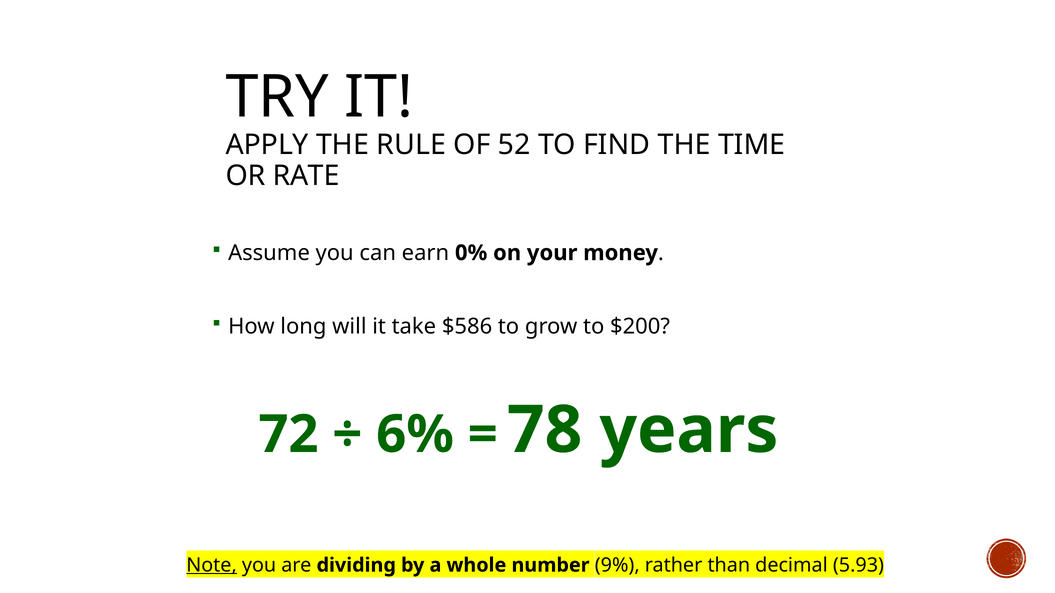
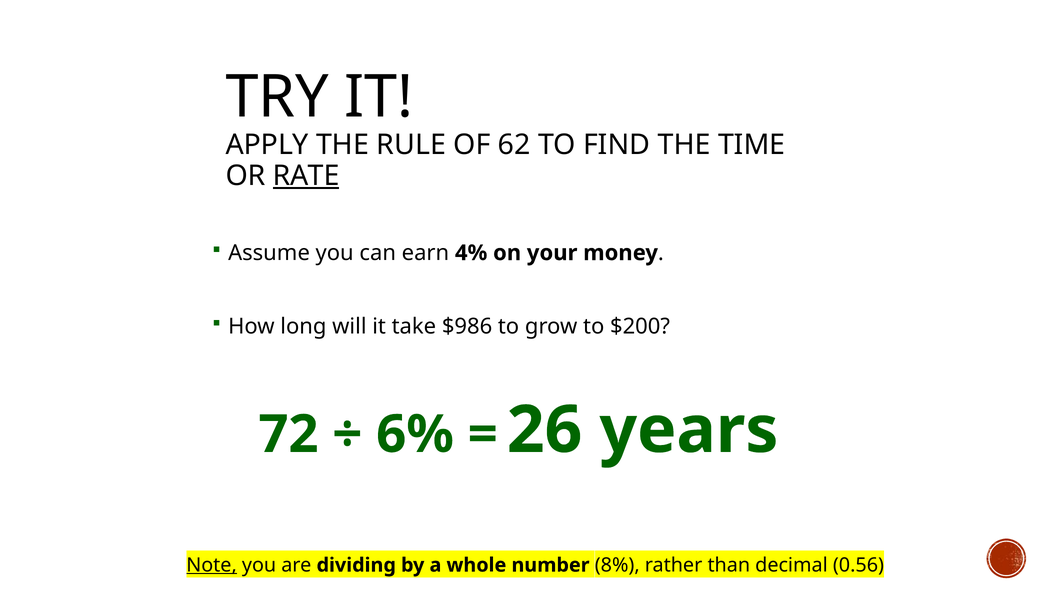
52: 52 -> 62
RATE underline: none -> present
0%: 0% -> 4%
$586: $586 -> $986
78: 78 -> 26
9%: 9% -> 8%
5.93: 5.93 -> 0.56
